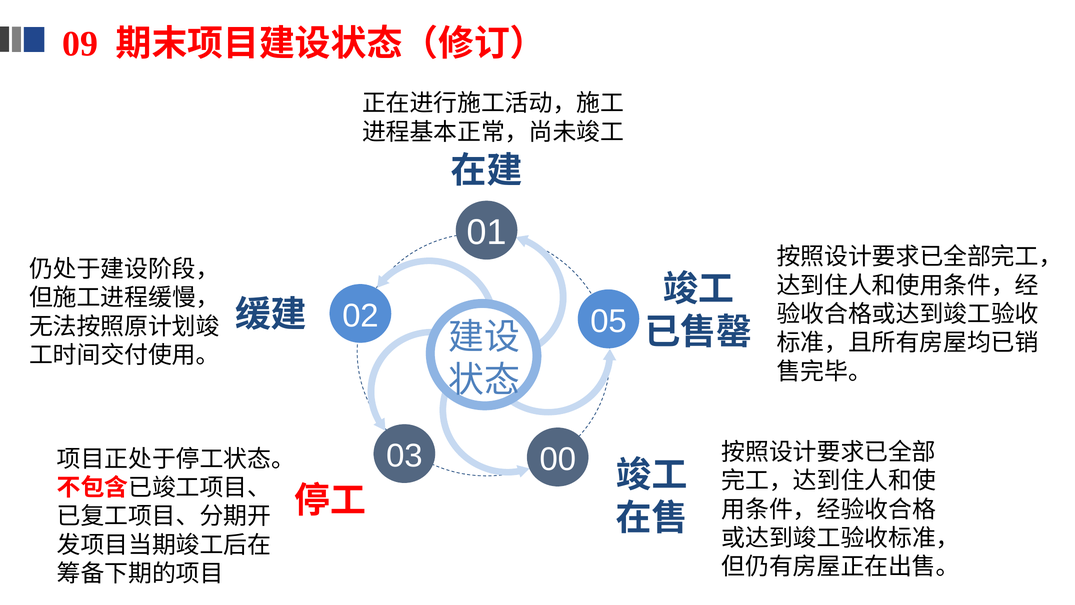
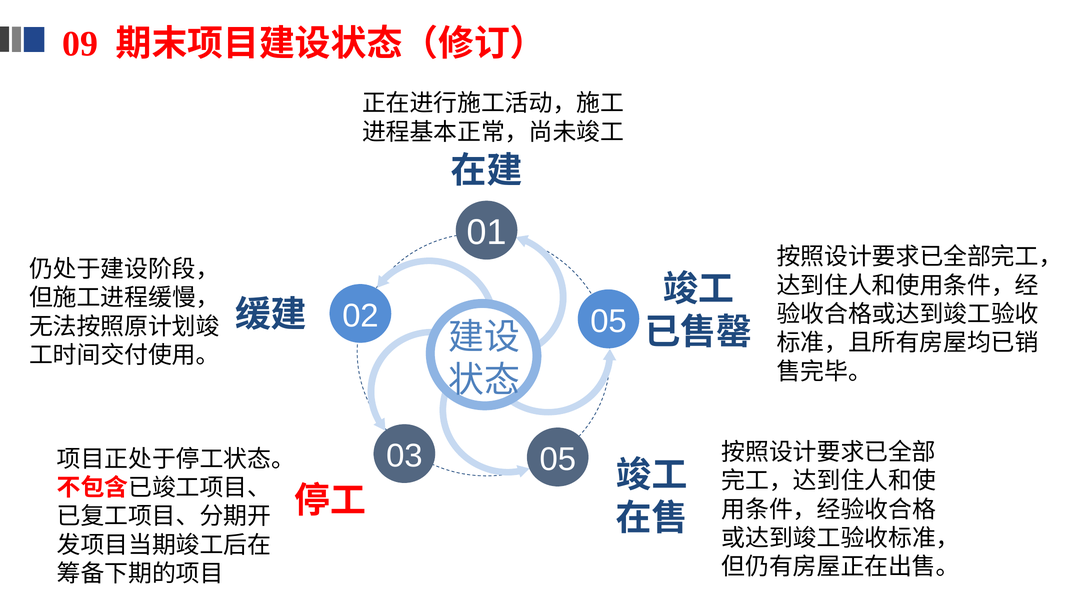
03 00: 00 -> 05
